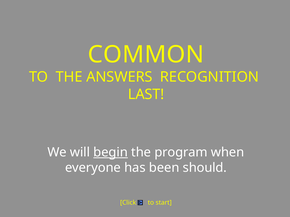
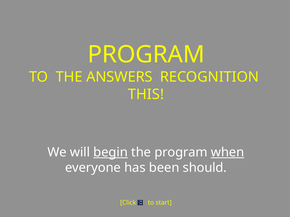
COMMON at (146, 55): COMMON -> PROGRAM
LAST: LAST -> THIS
when underline: none -> present
